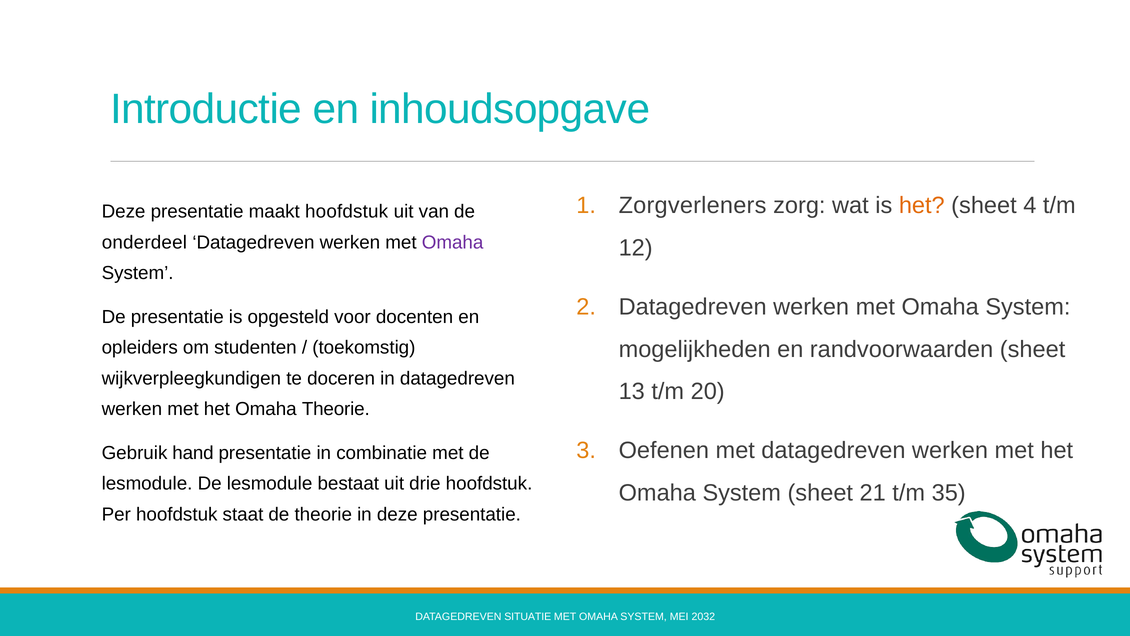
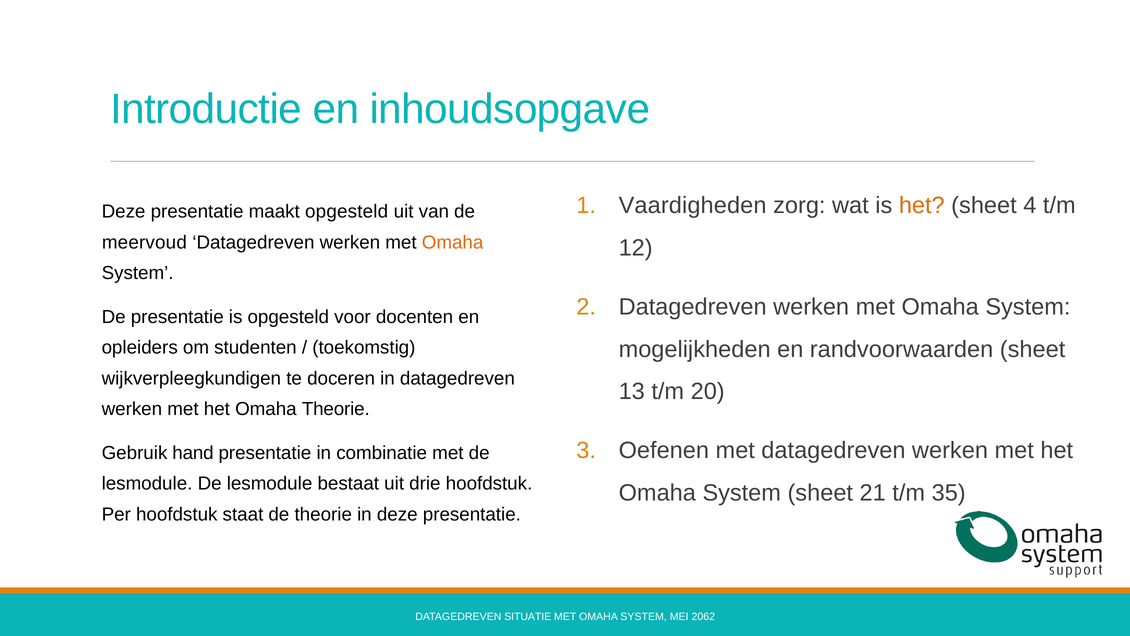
Zorgverleners: Zorgverleners -> Vaardigheden
maakt hoofdstuk: hoofdstuk -> opgesteld
onderdeel: onderdeel -> meervoud
Omaha at (453, 242) colour: purple -> orange
2032: 2032 -> 2062
